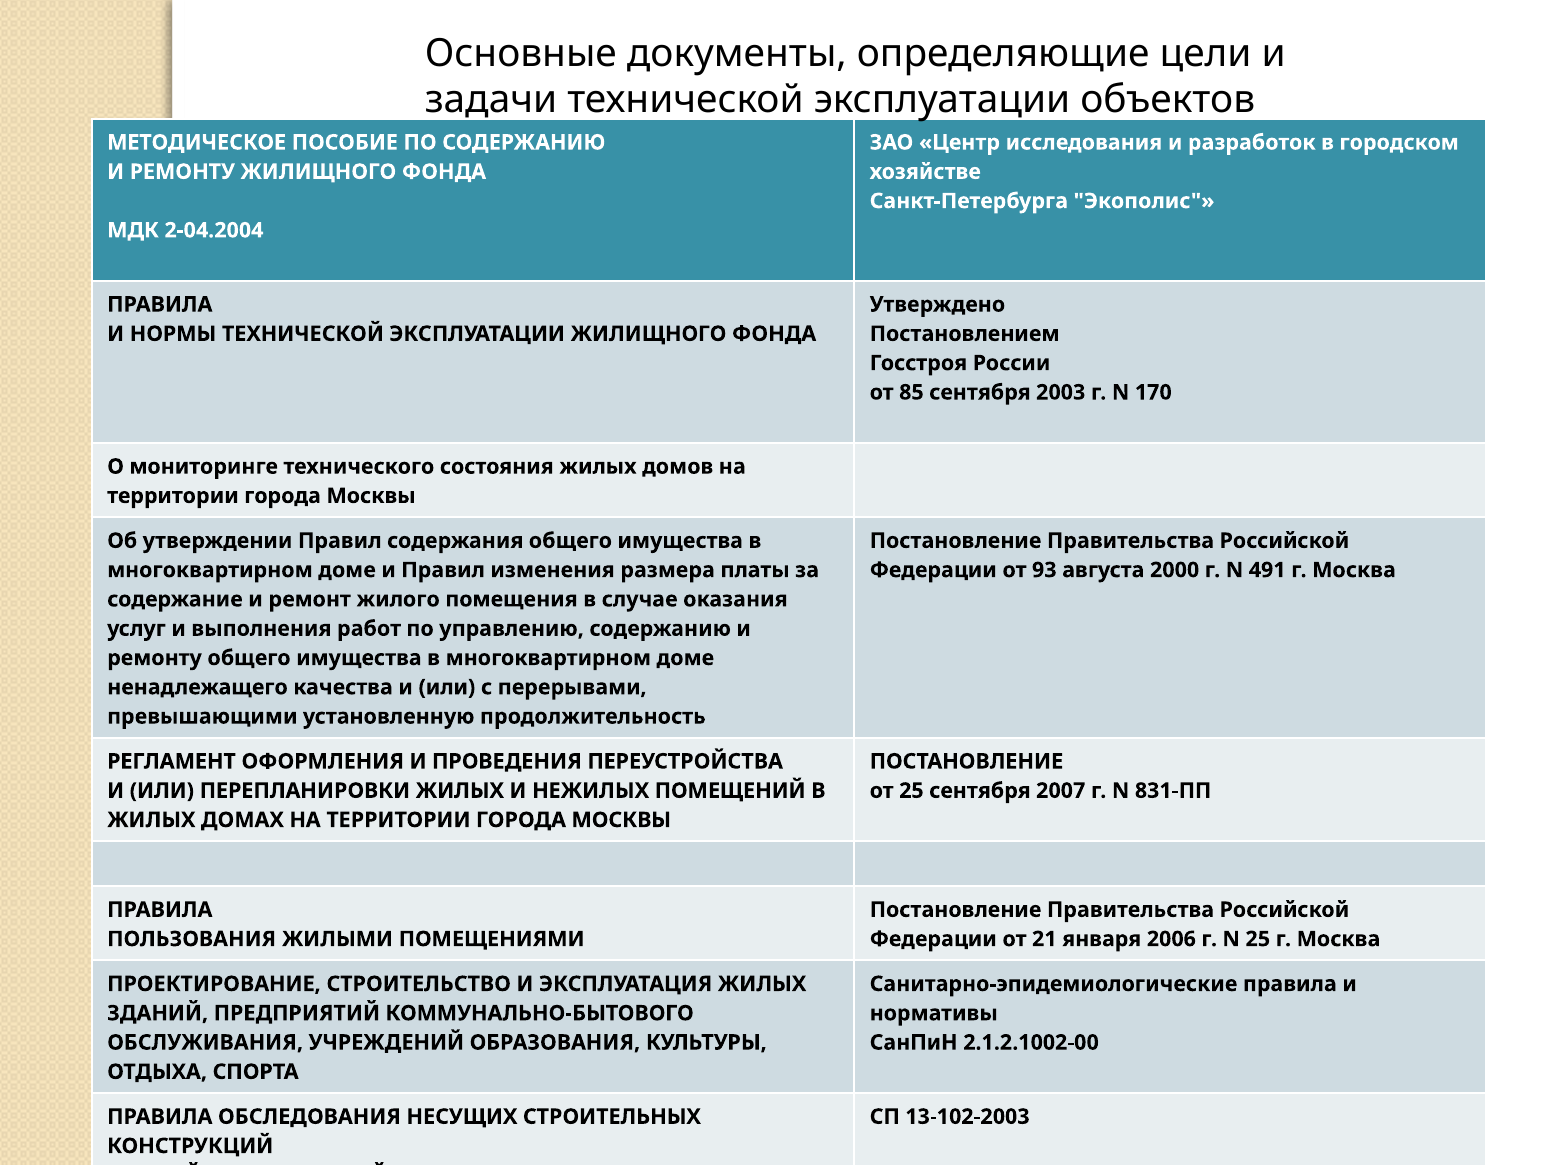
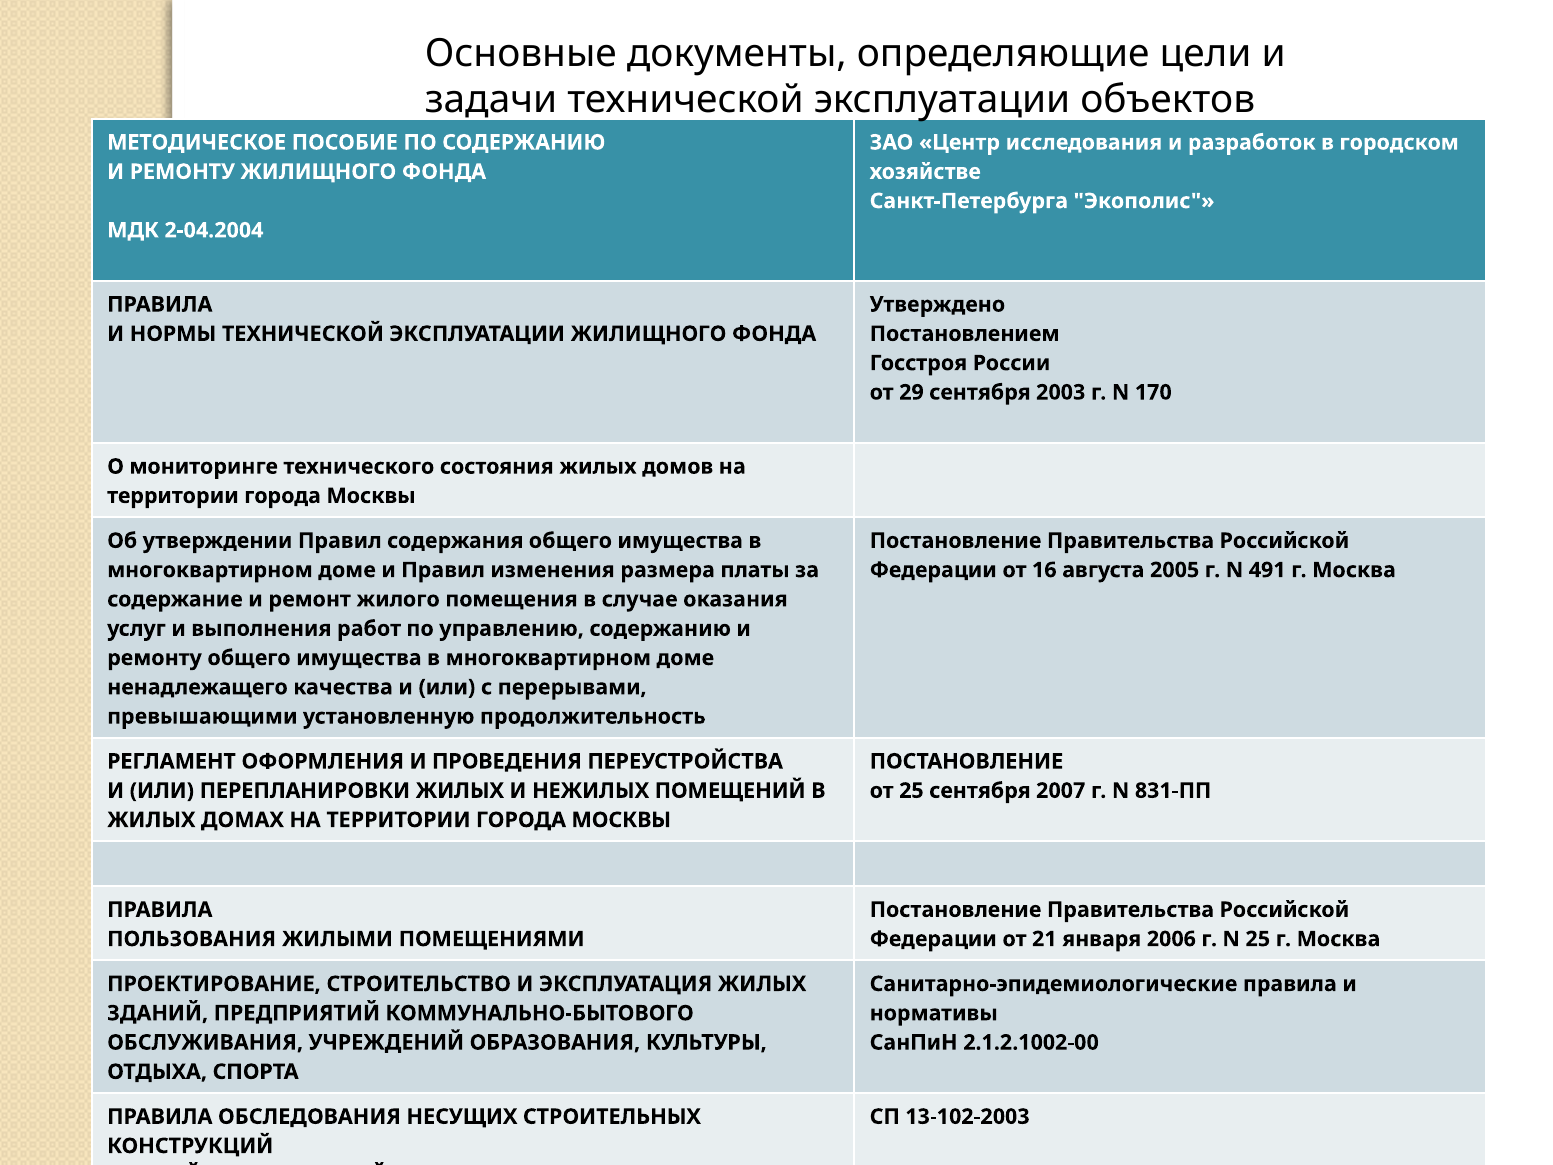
85: 85 -> 29
93: 93 -> 16
2000: 2000 -> 2005
